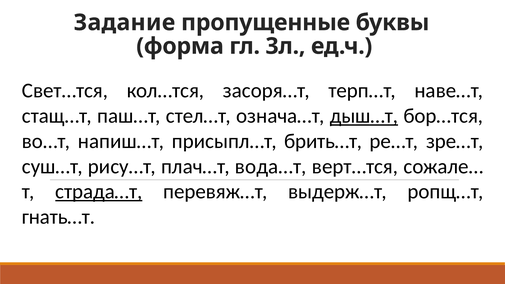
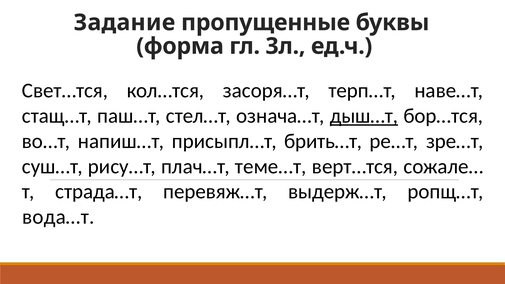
вода…т: вода…т -> теме…т
страда…т underline: present -> none
гнать…т: гнать…т -> вода…т
